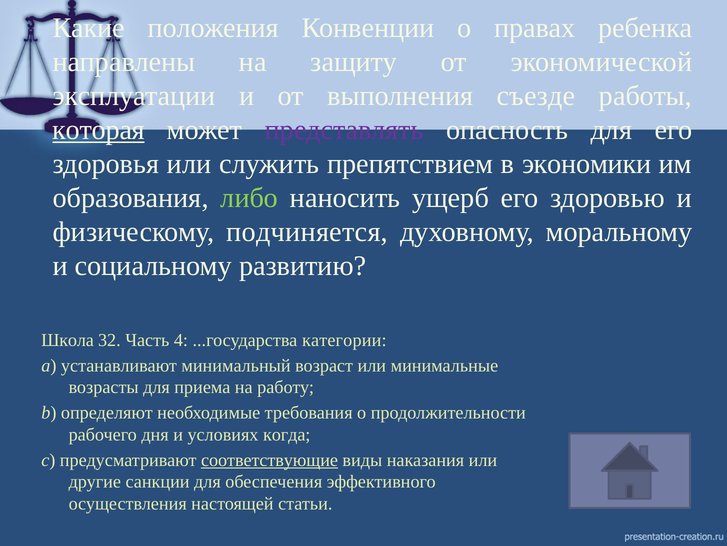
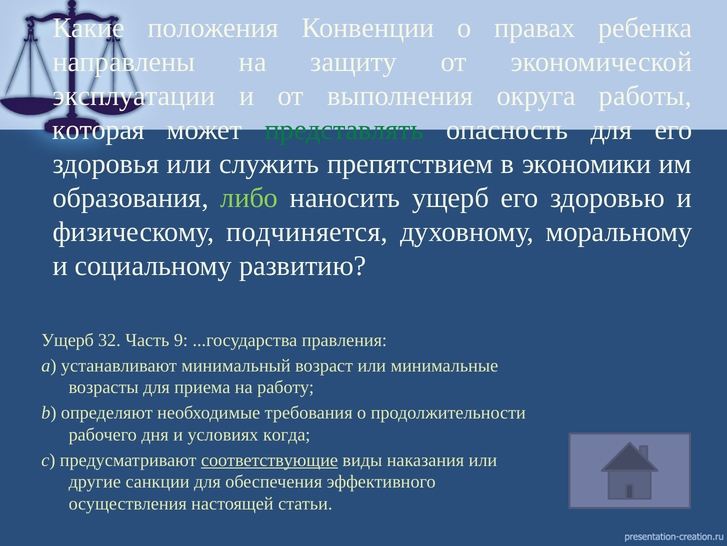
съезде: съезде -> округа
которая underline: present -> none
представлять colour: purple -> green
Школа at (68, 340): Школа -> Ущерб
4: 4 -> 9
категории: категории -> правления
